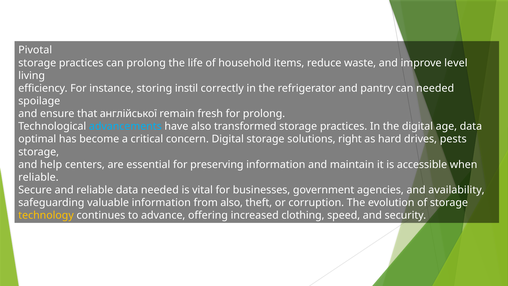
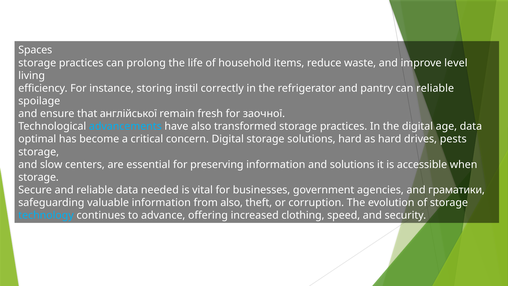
Pivotal: Pivotal -> Spaces
can needed: needed -> reliable
for prolong: prolong -> заочної
solutions right: right -> hard
help: help -> slow
and maintain: maintain -> solutions
reliable at (38, 177): reliable -> storage
availability: availability -> граматики
technology colour: yellow -> light blue
